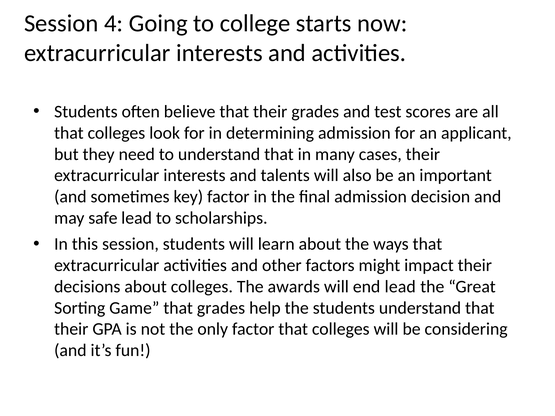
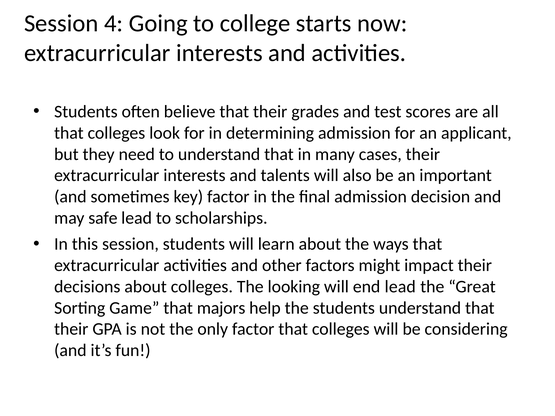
awards: awards -> looking
that grades: grades -> majors
